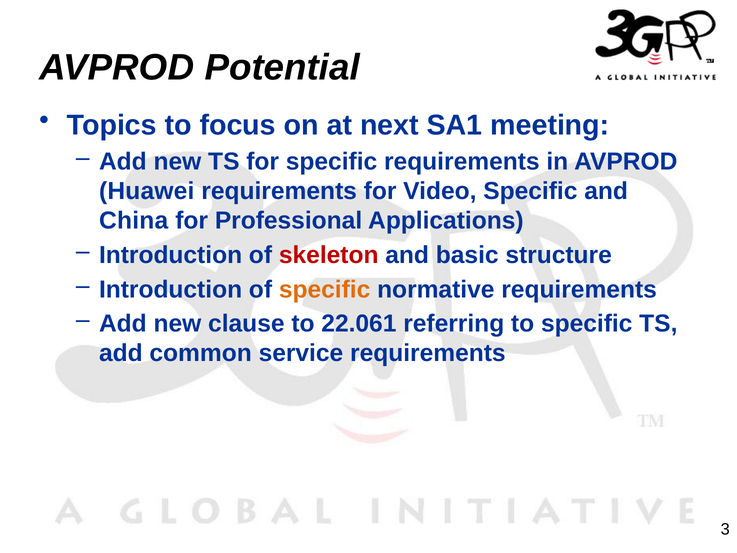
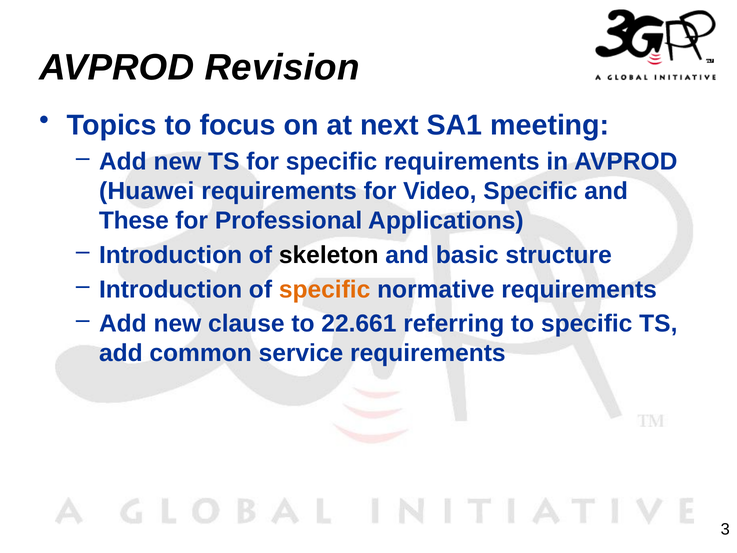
Potential: Potential -> Revision
China: China -> These
skeleton colour: red -> black
22.061: 22.061 -> 22.661
